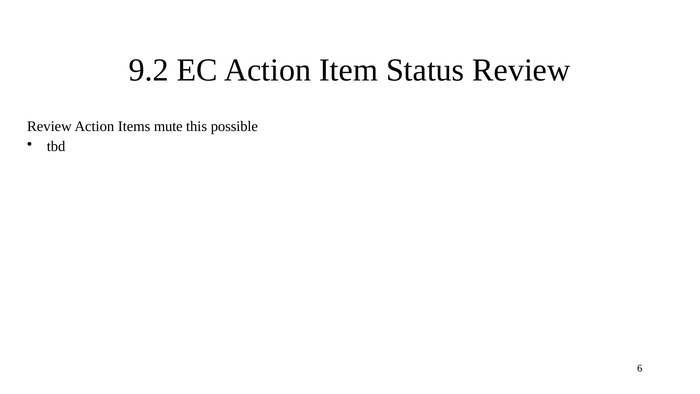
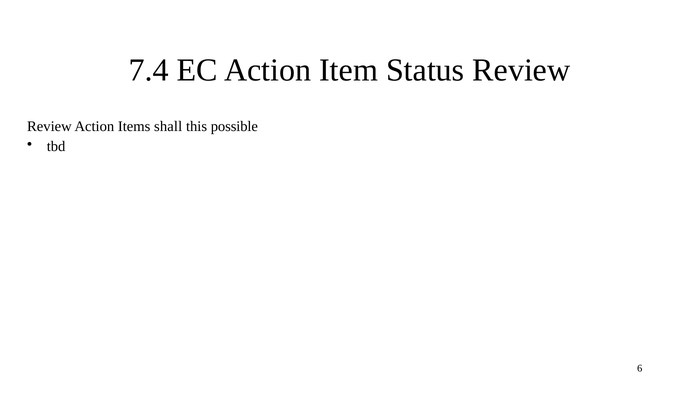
9.2: 9.2 -> 7.4
mute: mute -> shall
